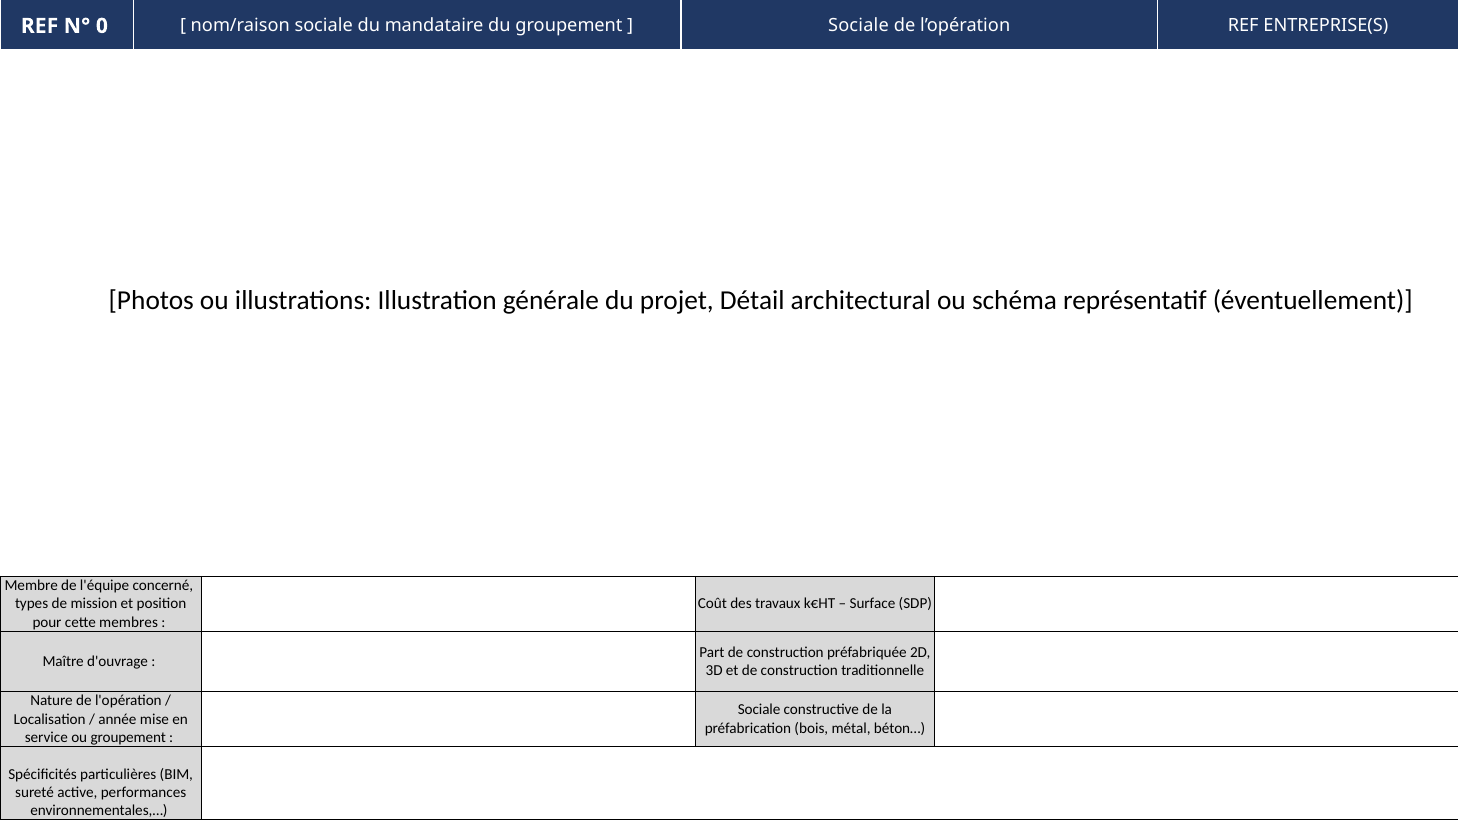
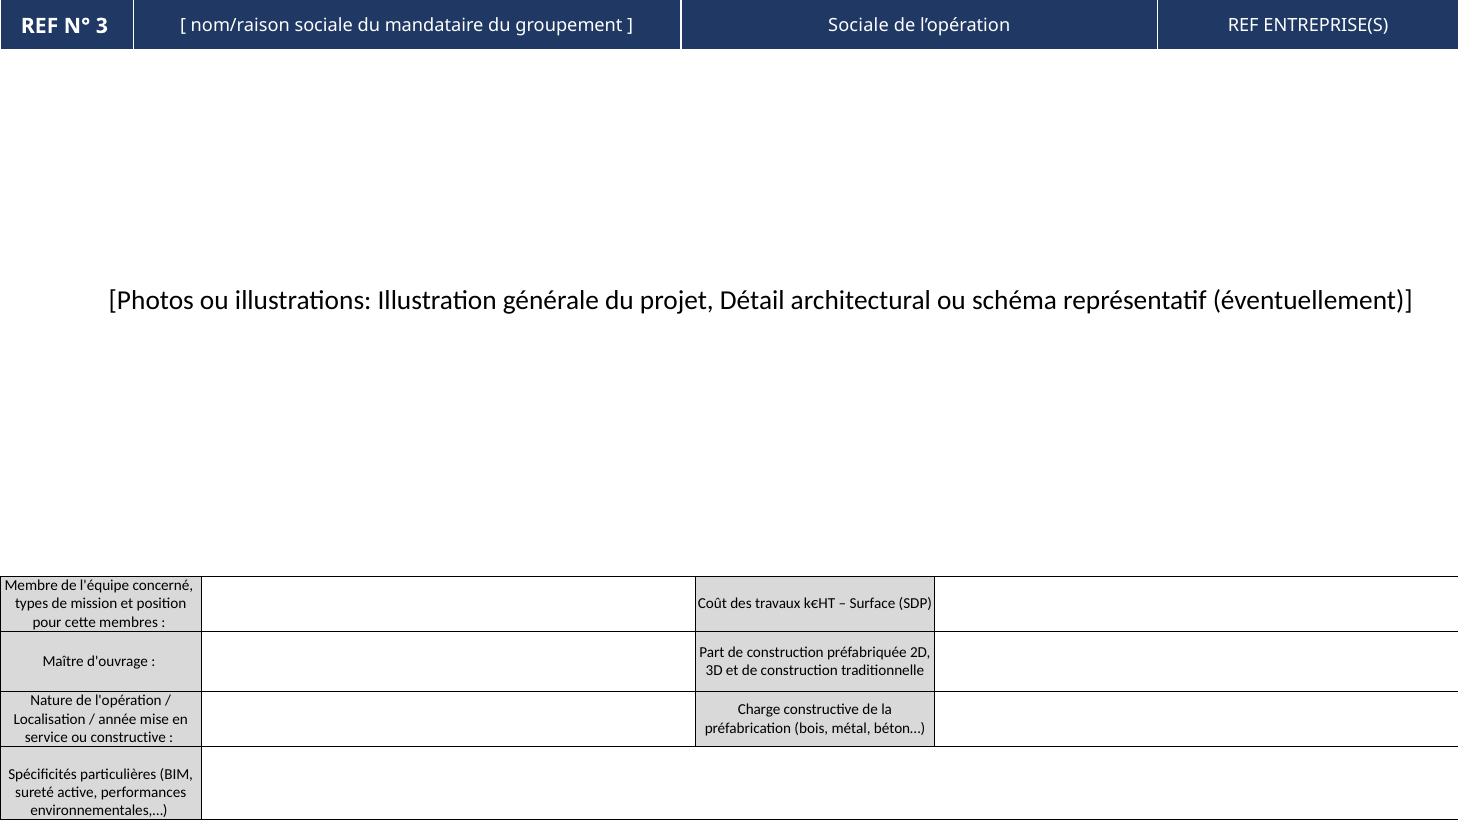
0: 0 -> 3
Sociale at (759, 710): Sociale -> Charge
ou groupement: groupement -> constructive
